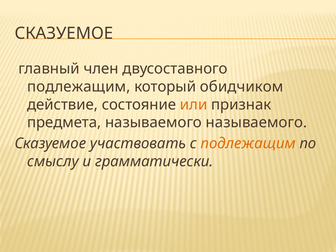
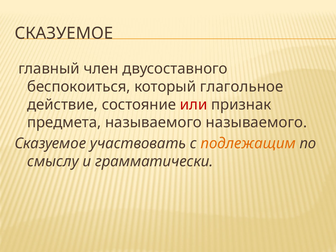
подлежащим at (79, 87): подлежащим -> беспокоиться
обидчиком: обидчиком -> глагольное
или colour: orange -> red
